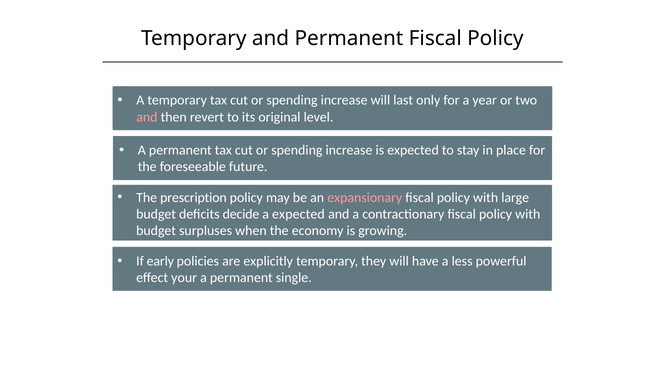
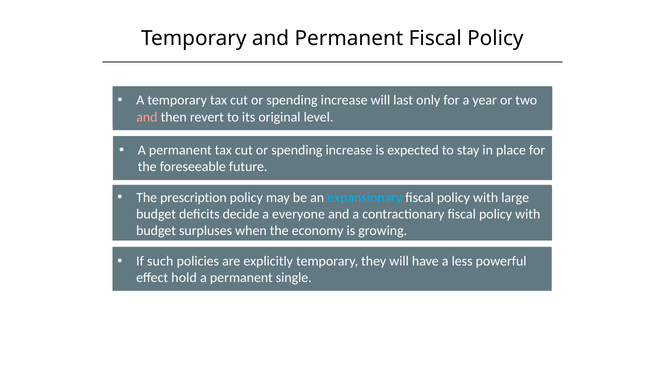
expansionary colour: pink -> light blue
a expected: expected -> everyone
early: early -> such
your: your -> hold
